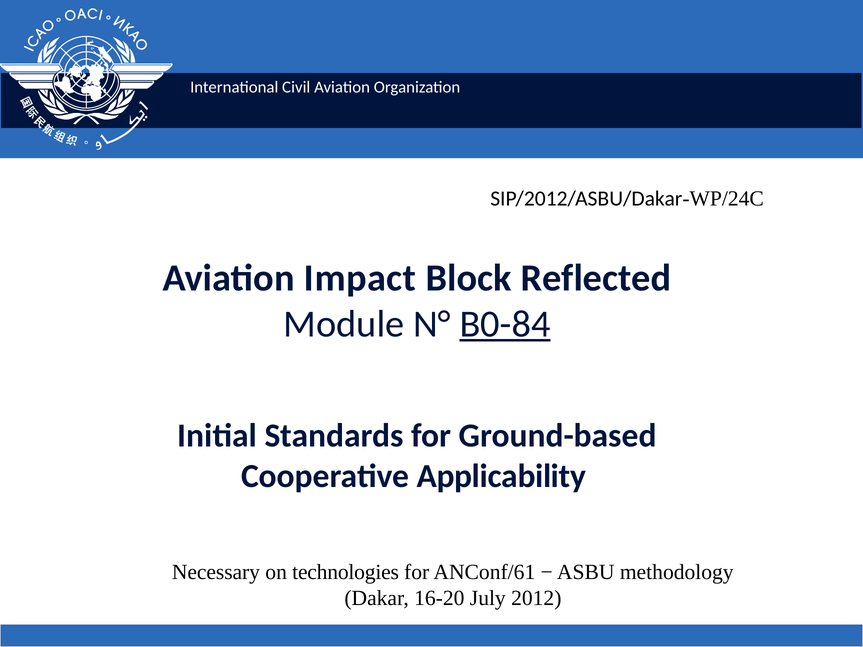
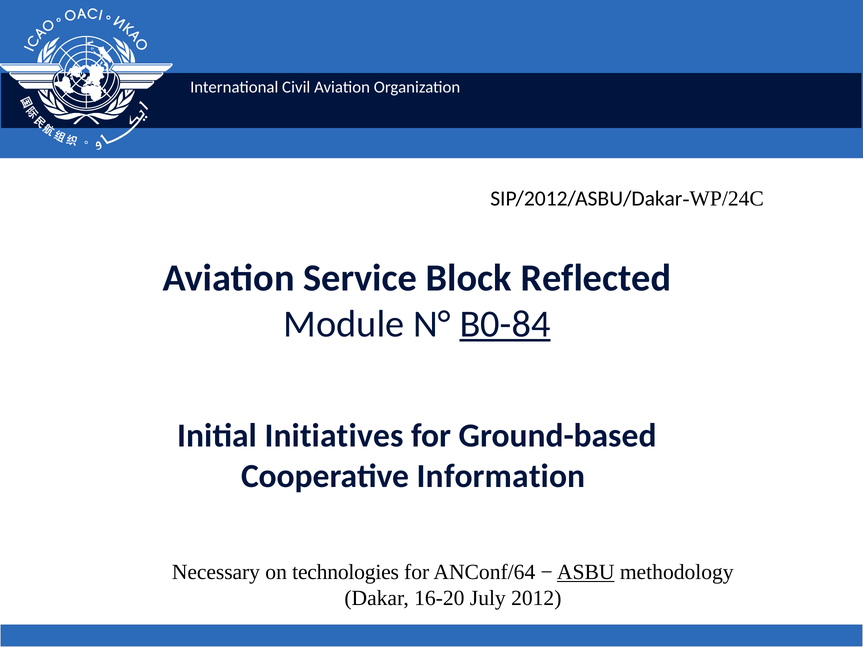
Impact: Impact -> Service
Standards: Standards -> Initiatives
Applicability: Applicability -> Information
ANConf/61: ANConf/61 -> ANConf/64
ASBU underline: none -> present
